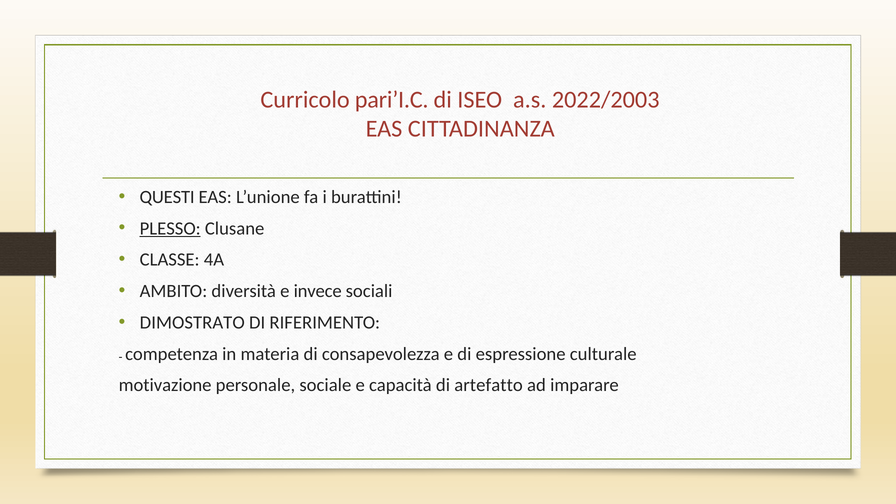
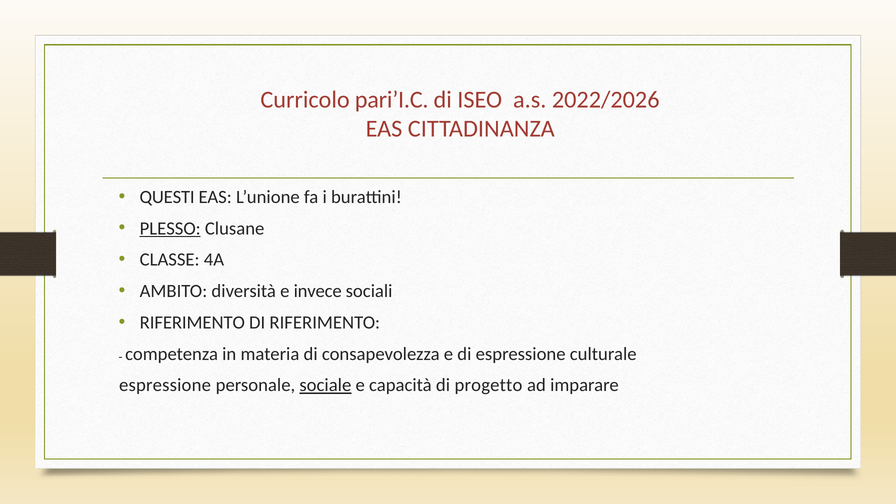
2022/2003: 2022/2003 -> 2022/2026
DIMOSTRATO at (192, 323): DIMOSTRATO -> RIFERIMENTO
motivazione at (165, 385): motivazione -> espressione
sociale underline: none -> present
artefatto: artefatto -> progetto
